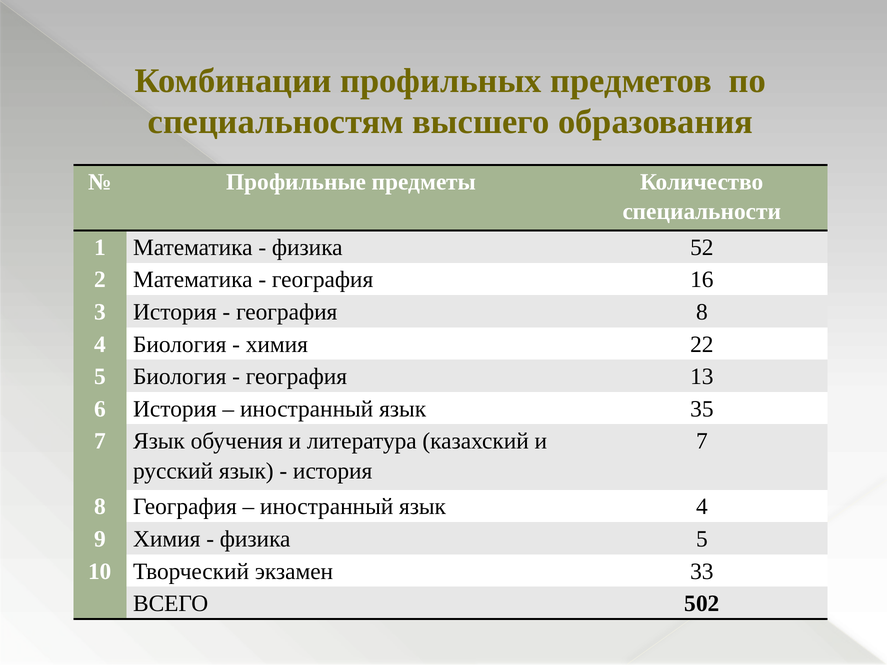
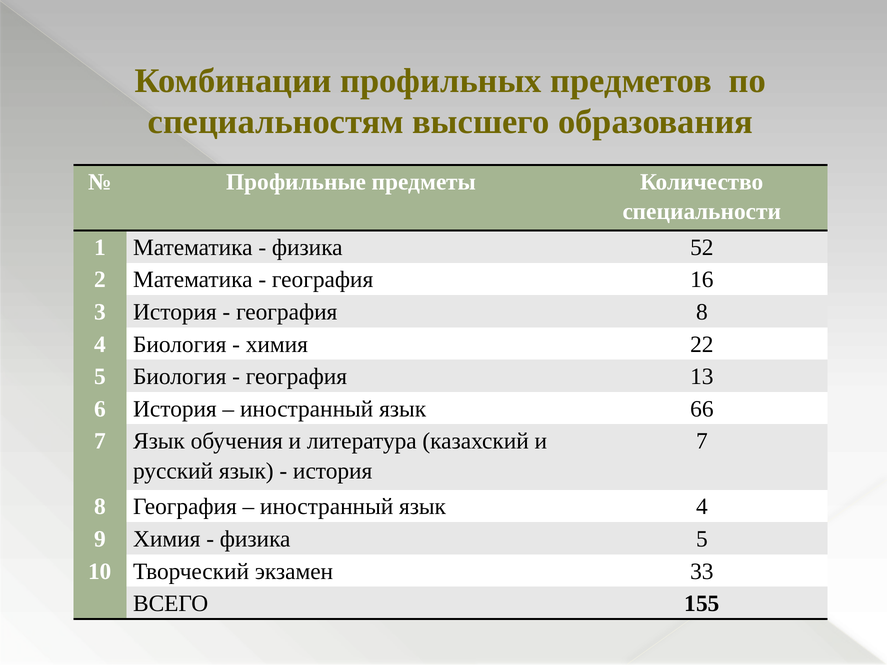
35: 35 -> 66
502: 502 -> 155
